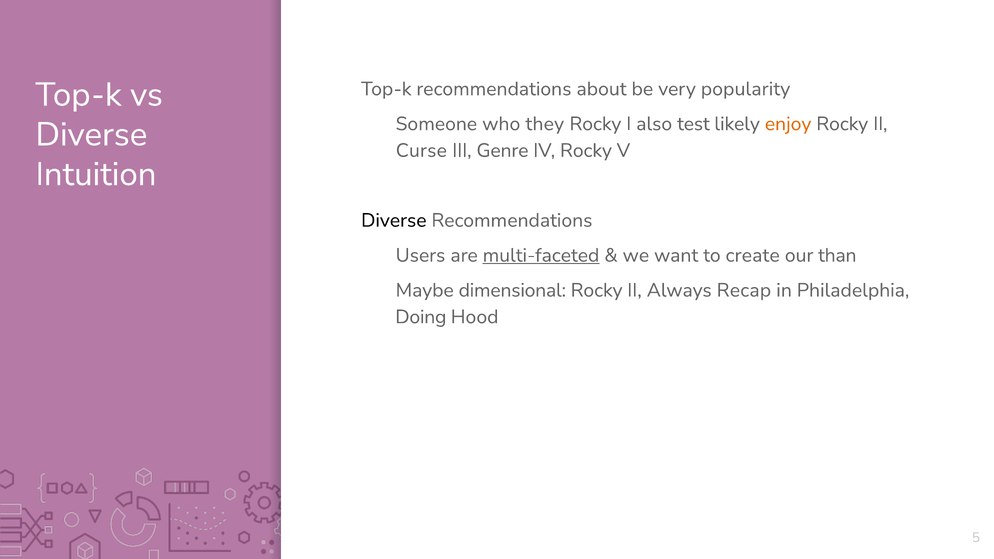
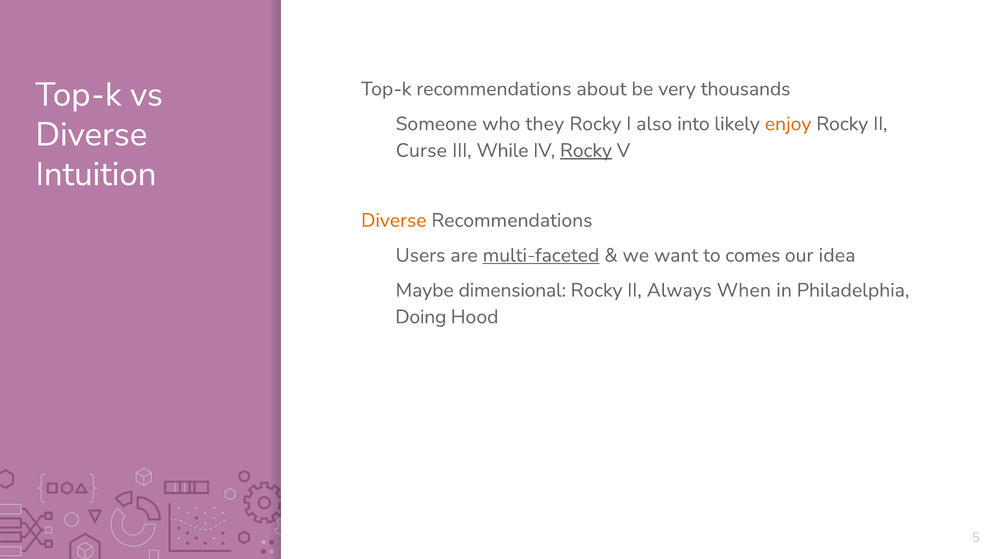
popularity: popularity -> thousands
test: test -> into
Genre: Genre -> While
Rocky at (586, 151) underline: none -> present
Diverse at (394, 220) colour: black -> orange
create: create -> comes
than: than -> idea
Recap: Recap -> When
